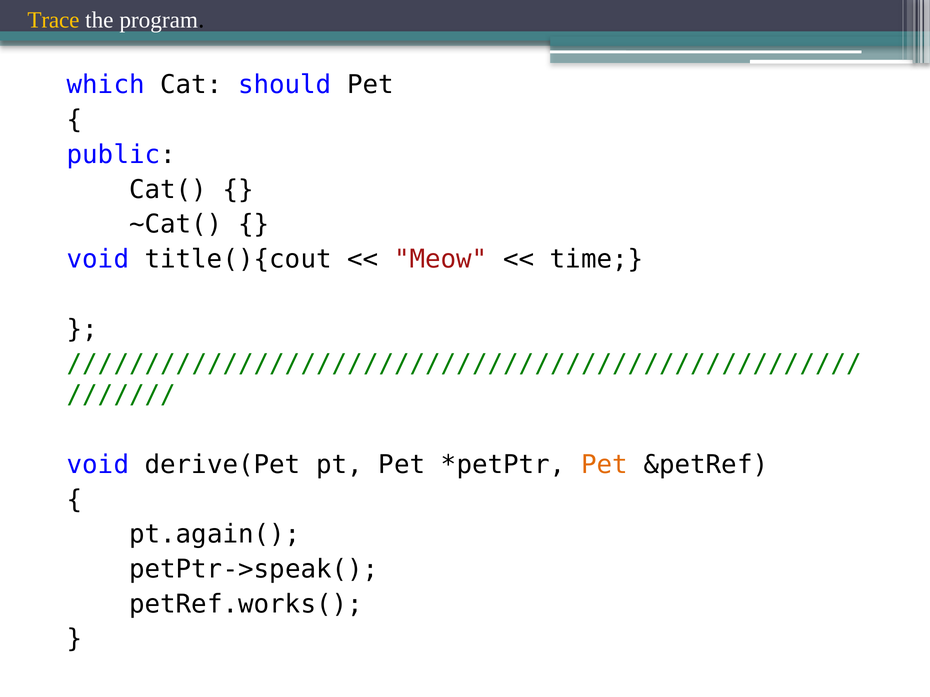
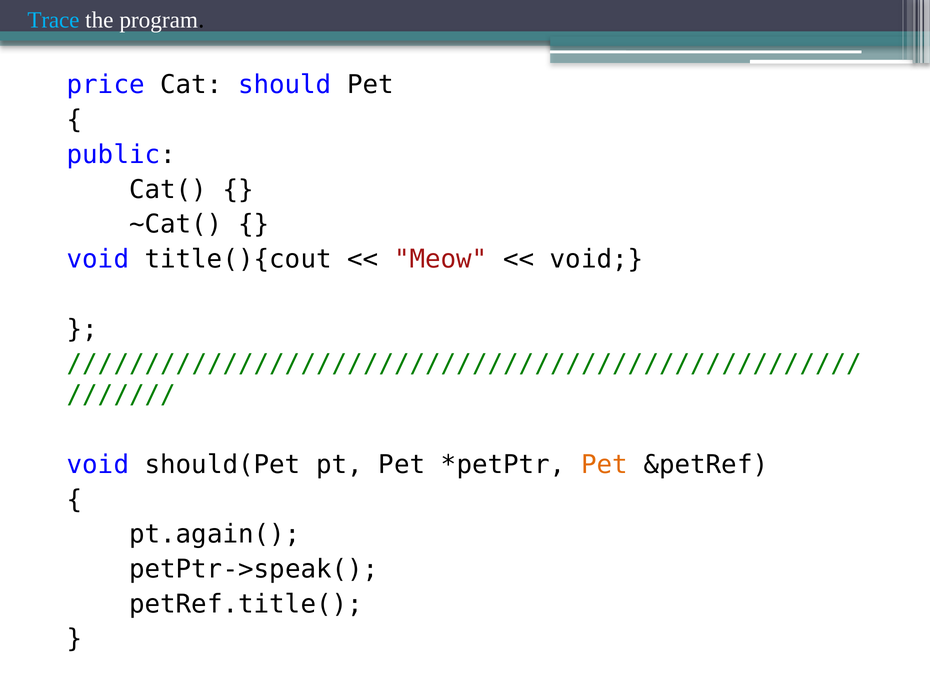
Trace colour: yellow -> light blue
which: which -> price
time at (597, 259): time -> void
derive(Pet: derive(Pet -> should(Pet
petRef.works(: petRef.works( -> petRef.title(
